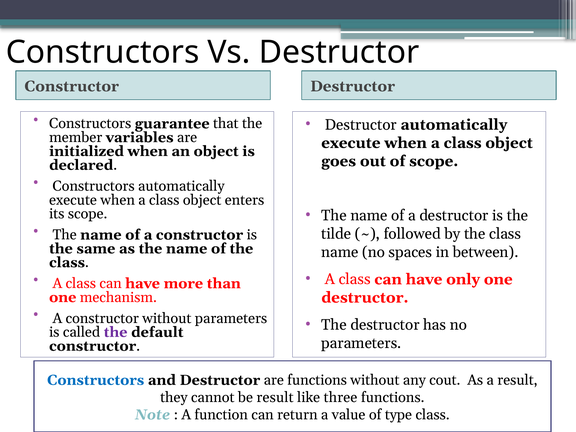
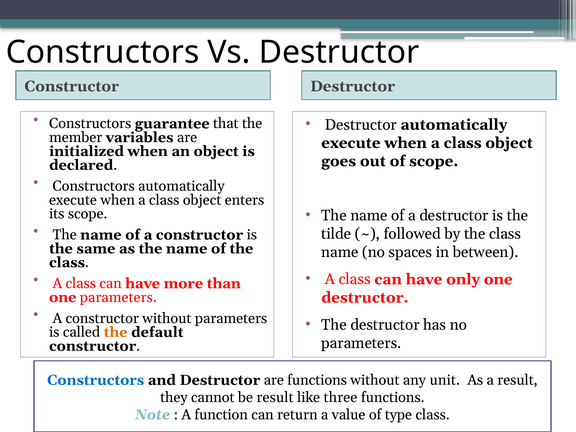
one mechanism: mechanism -> parameters
the at (116, 332) colour: purple -> orange
cout: cout -> unit
